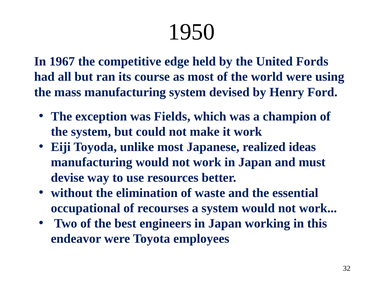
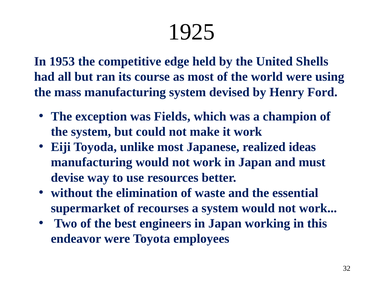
1950: 1950 -> 1925
1967: 1967 -> 1953
Fords: Fords -> Shells
occupational: occupational -> supermarket
